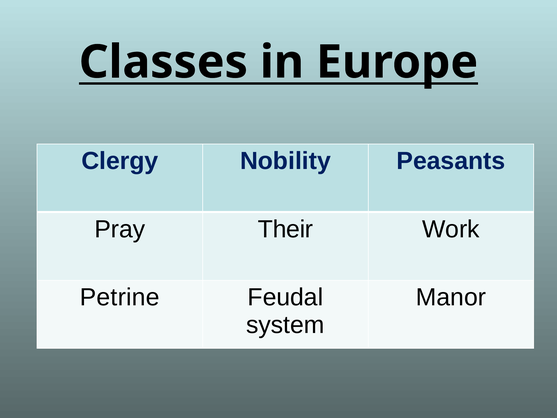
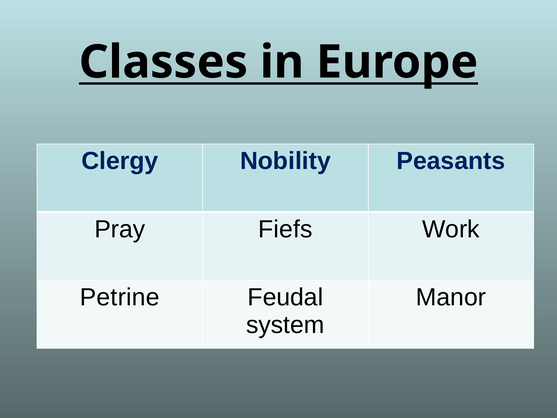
Their: Their -> Fiefs
